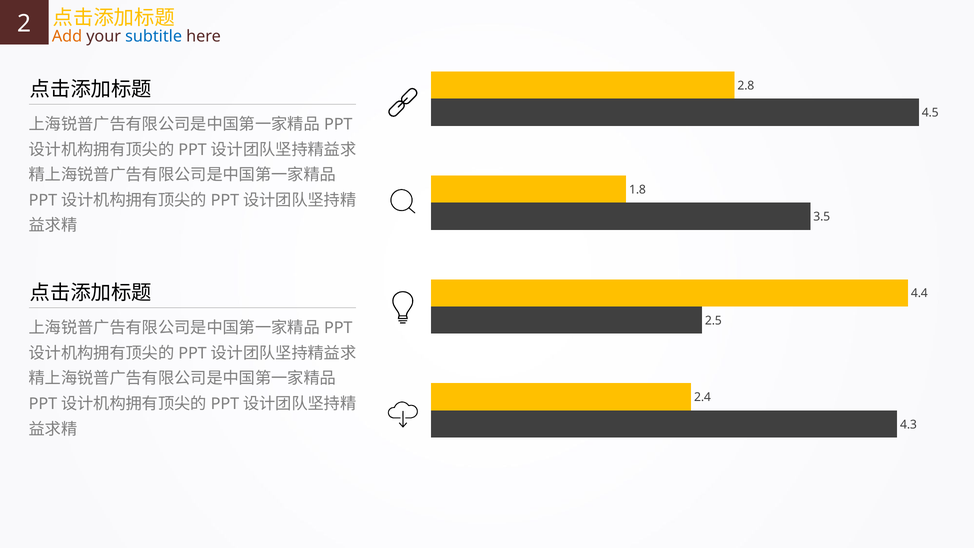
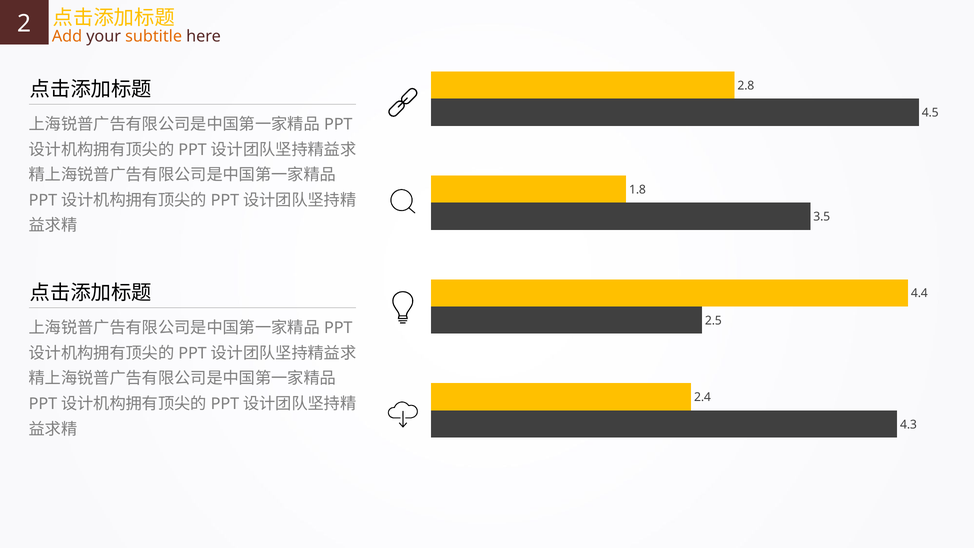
subtitle colour: blue -> orange
